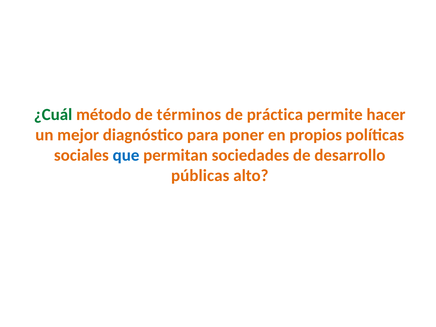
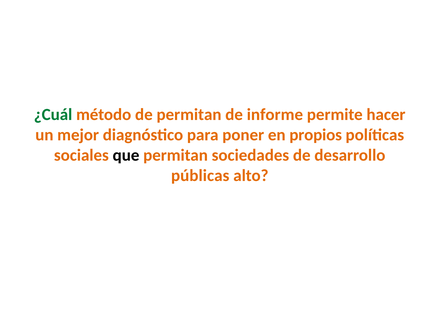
de términos: términos -> permitan
práctica: práctica -> informe
que colour: blue -> black
